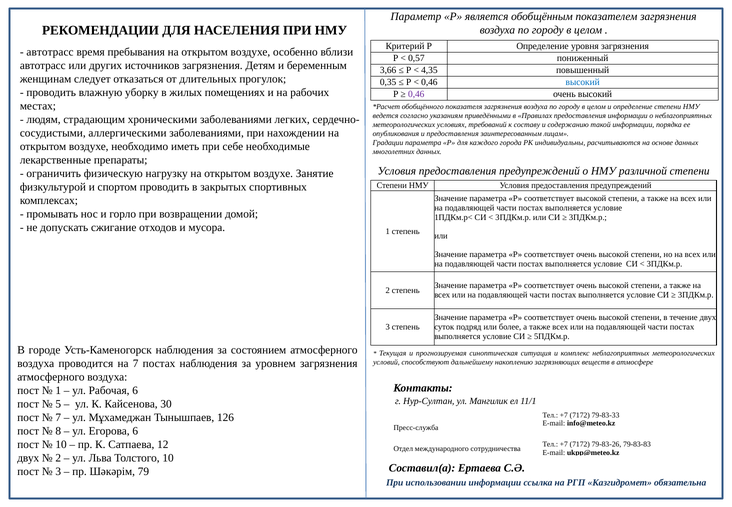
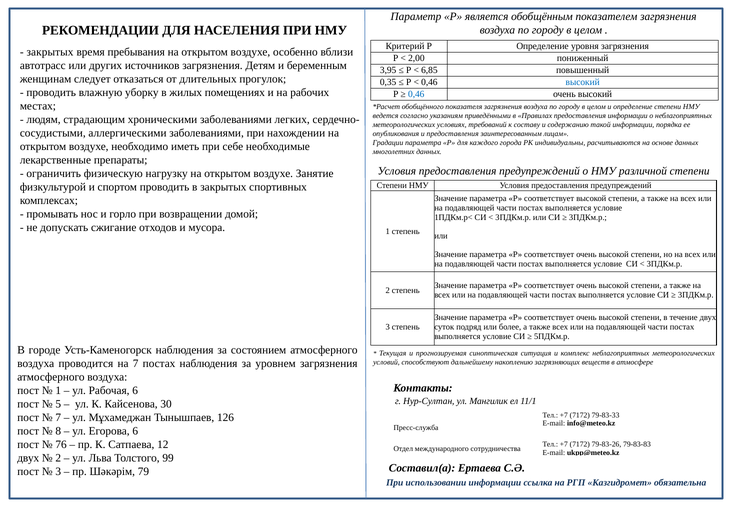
автотрасс at (50, 52): автотрасс -> закрытых
0,57: 0,57 -> 2,00
3,66: 3,66 -> 3,95
4,35: 4,35 -> 6,85
0,46 at (416, 94) colour: purple -> blue
10 at (61, 444): 10 -> 76
Толстого 10: 10 -> 99
